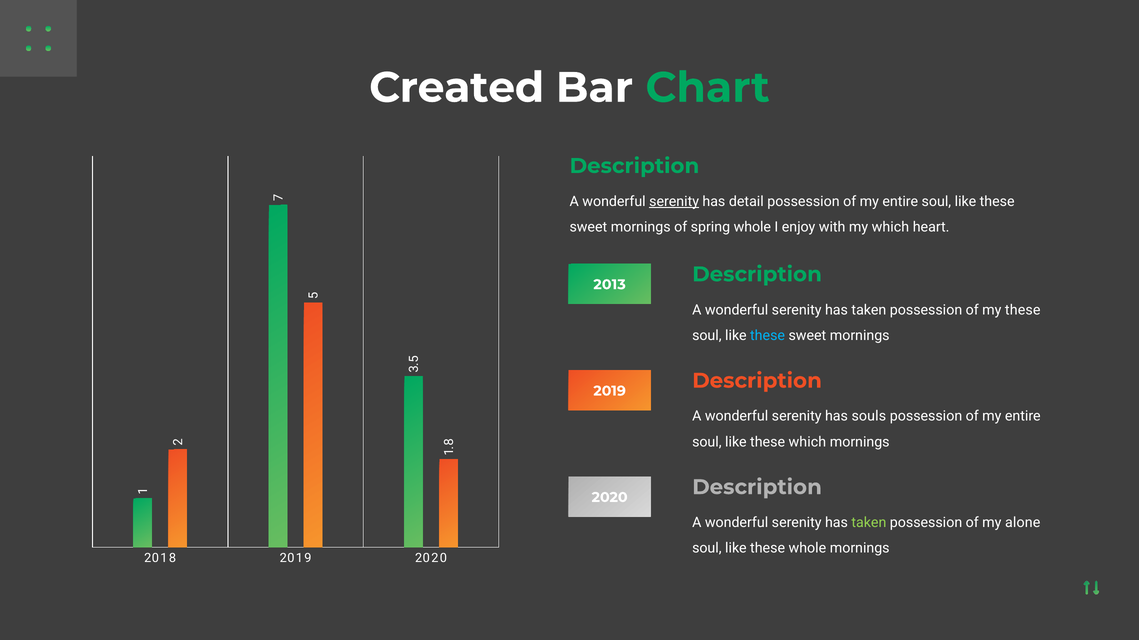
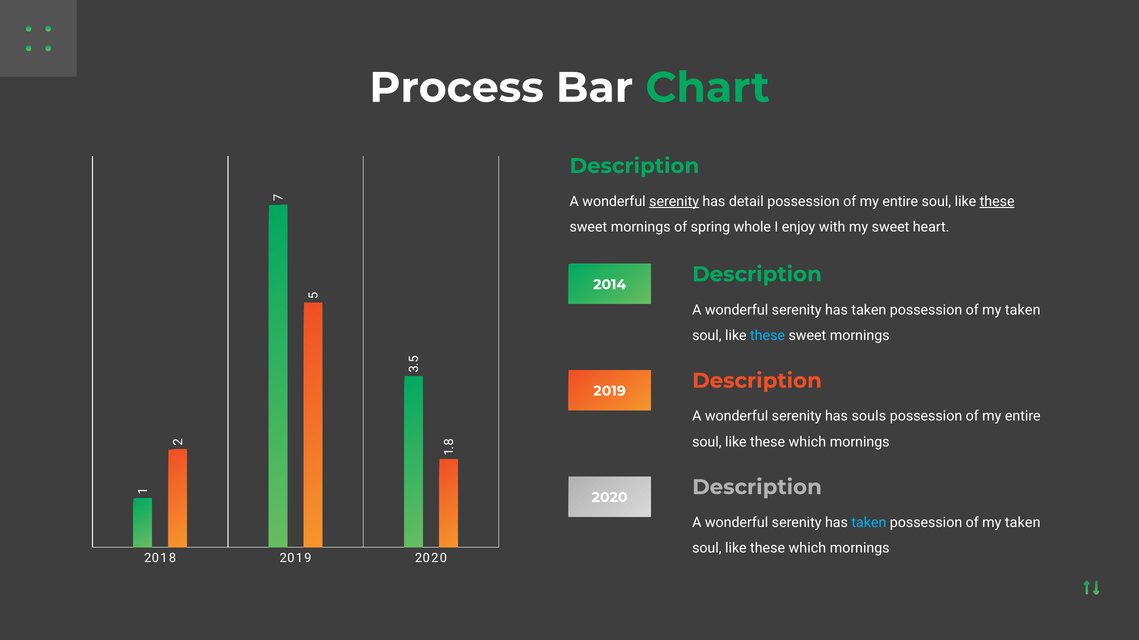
Created: Created -> Process
these at (997, 202) underline: none -> present
my which: which -> sweet
2013: 2013 -> 2014
these at (1023, 310): these -> taken
taken at (869, 523) colour: light green -> light blue
alone at (1023, 523): alone -> taken
whole at (807, 549): whole -> which
